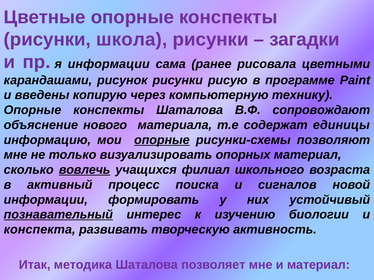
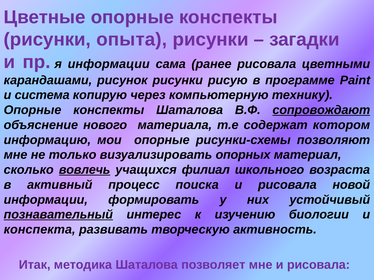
школа: школа -> опыта
введены: введены -> система
сопровождают underline: none -> present
единицы: единицы -> котором
опорные at (162, 140) underline: present -> none
поиска и сигналов: сигналов -> рисовала
мне и материал: материал -> рисовала
